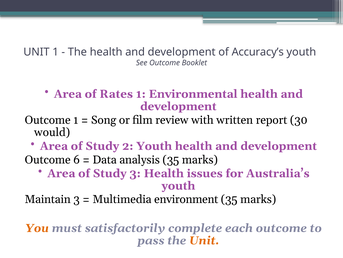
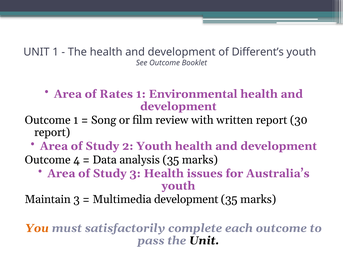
Accuracy’s: Accuracy’s -> Different’s
would at (52, 132): would -> report
6: 6 -> 4
Multimedia environment: environment -> development
Unit at (204, 240) colour: orange -> black
